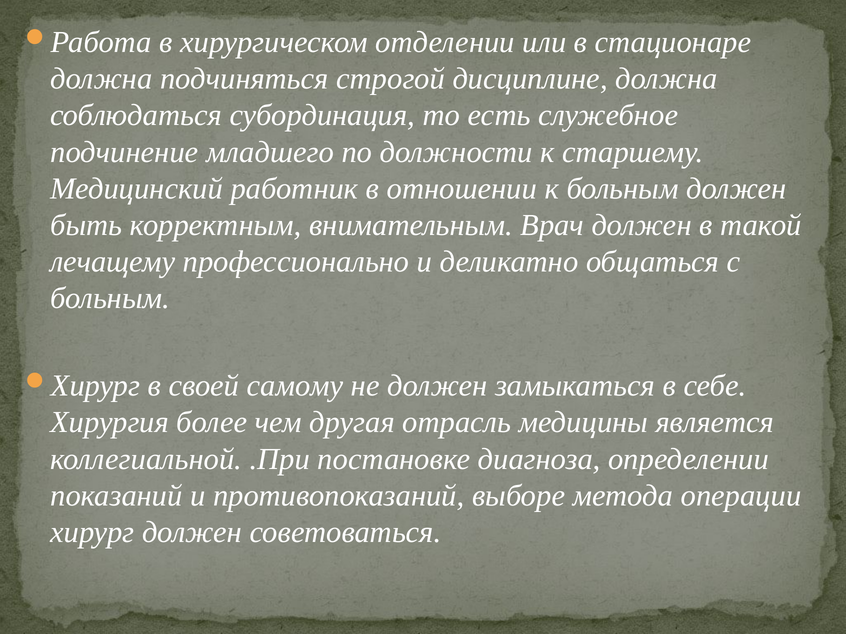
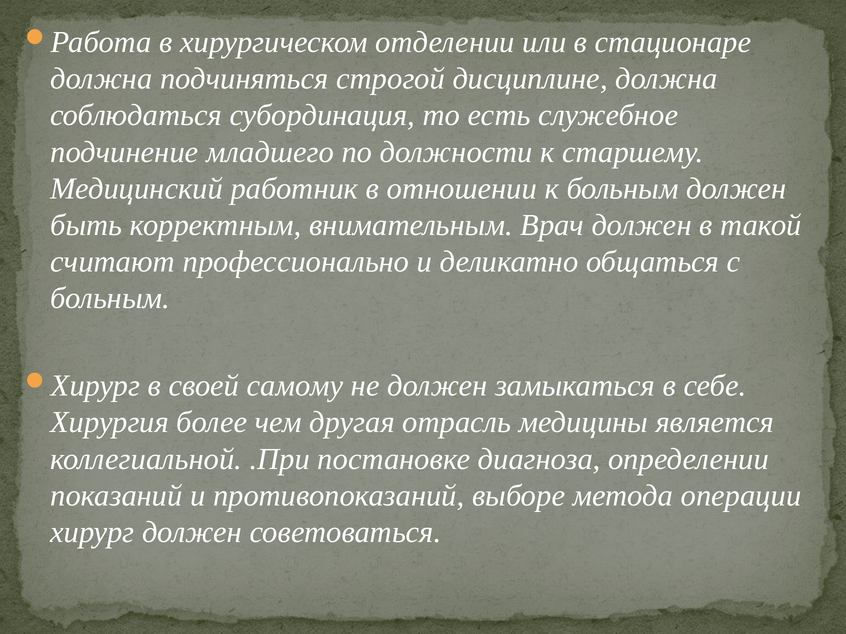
лечащему: лечащему -> считают
